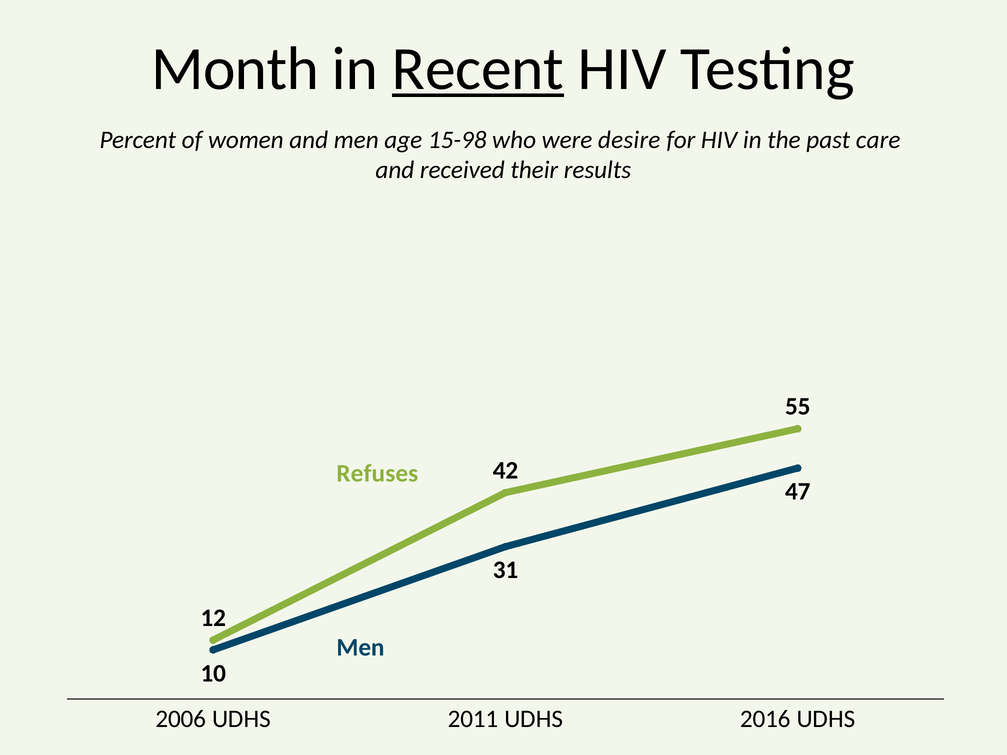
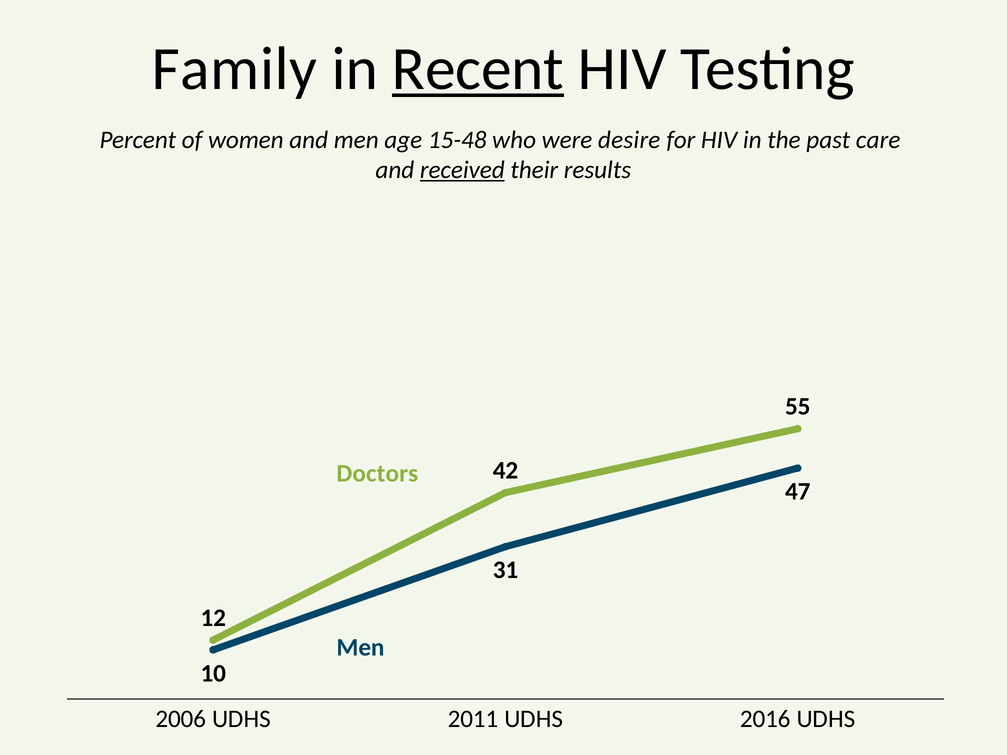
Month: Month -> Family
15-98: 15-98 -> 15-48
received underline: none -> present
Refuses: Refuses -> Doctors
